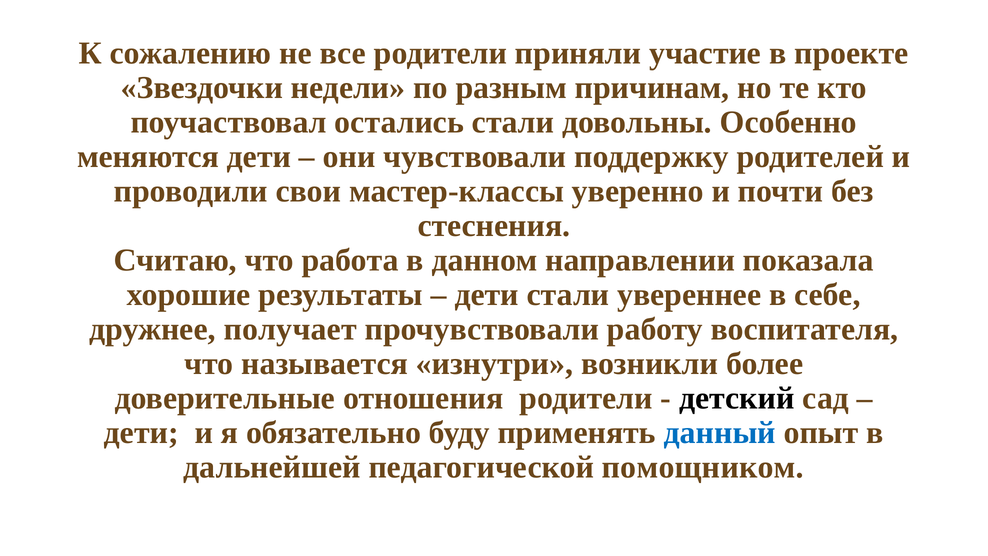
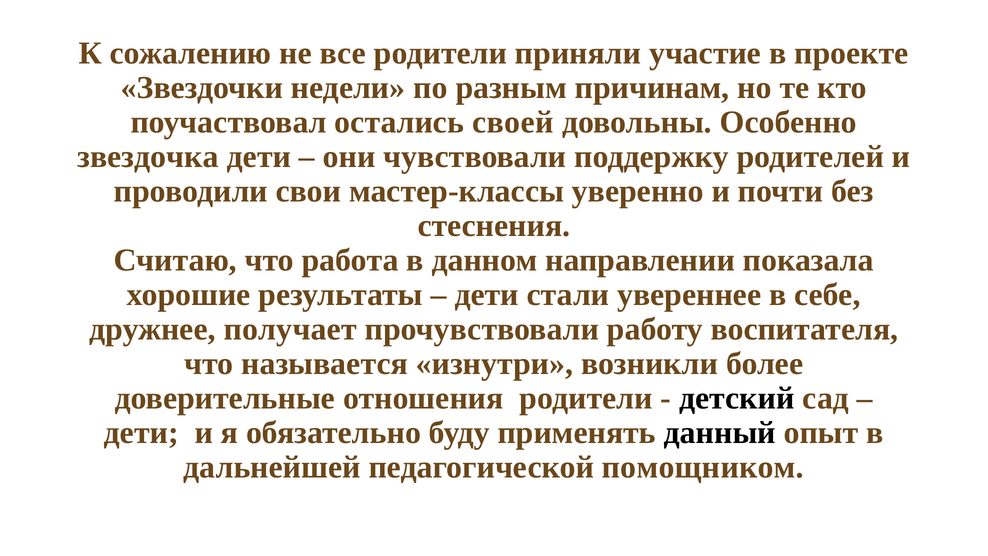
остались стали: стали -> своей
меняются: меняются -> звездочка
данный colour: blue -> black
